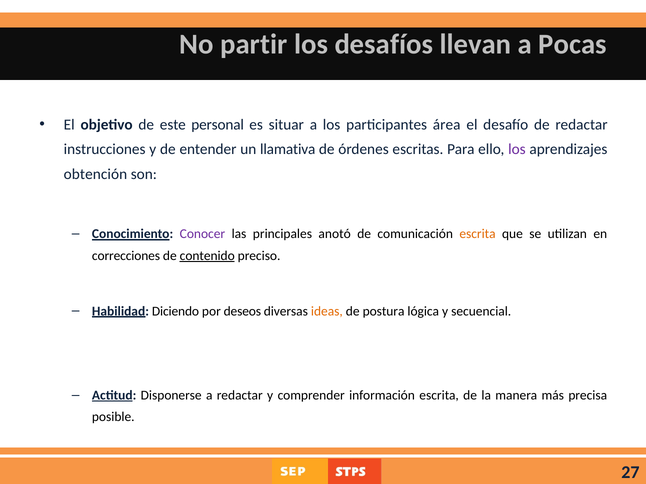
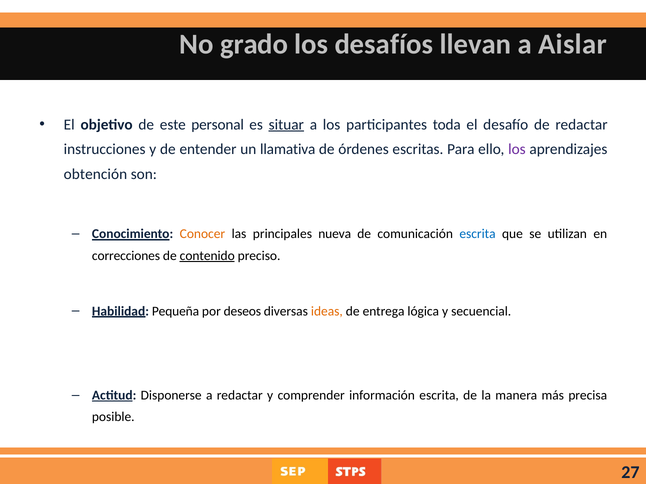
partir: partir -> grado
Pocas: Pocas -> Aislar
situar underline: none -> present
área: área -> toda
Conocer colour: purple -> orange
anotó: anotó -> nueva
escrita at (478, 234) colour: orange -> blue
Diciendo: Diciendo -> Pequeña
postura: postura -> entrega
